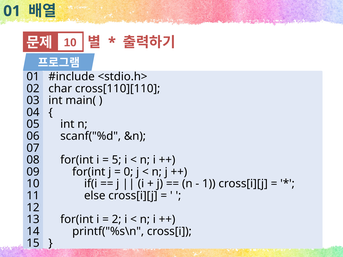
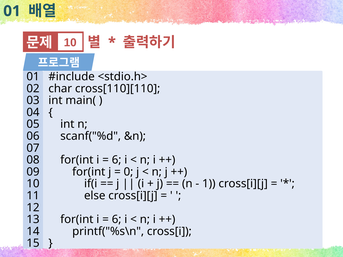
5 at (117, 160): 5 -> 6
2 at (117, 220): 2 -> 6
